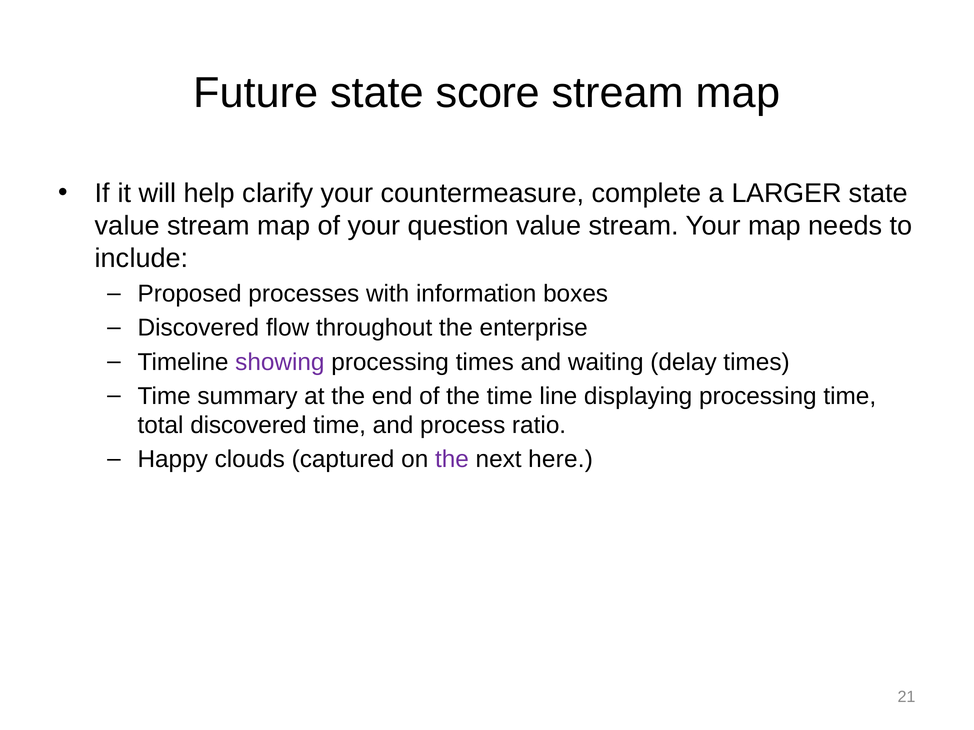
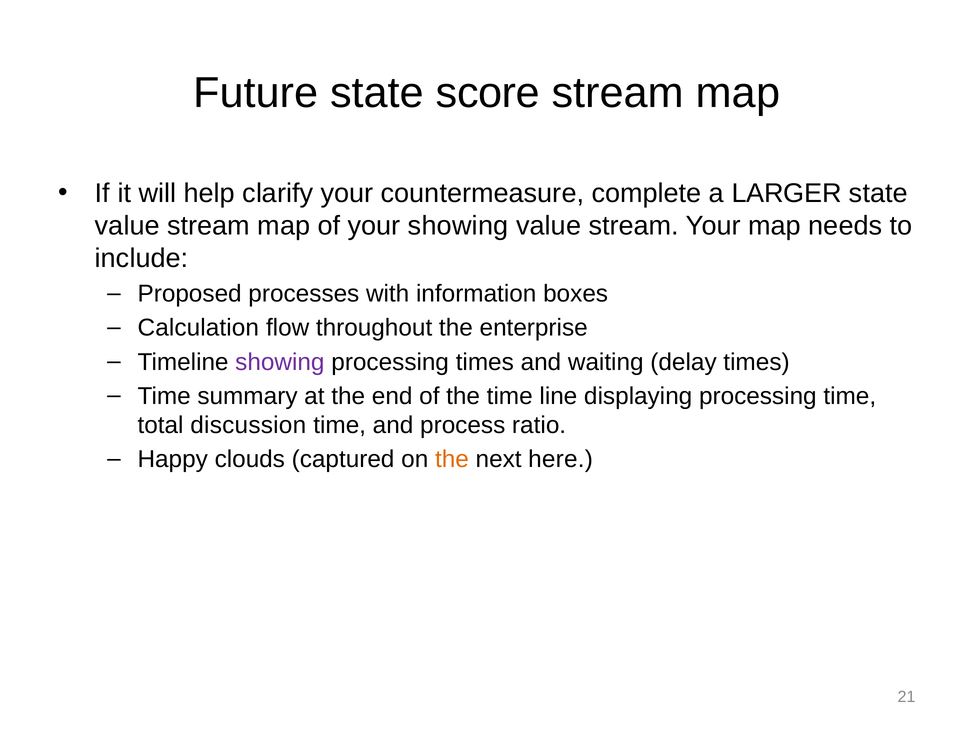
your question: question -> showing
Discovered at (198, 328): Discovered -> Calculation
total discovered: discovered -> discussion
the at (452, 460) colour: purple -> orange
